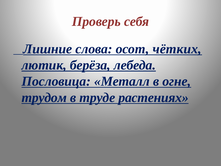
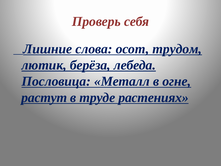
чётких: чётких -> трудом
трудом: трудом -> растут
